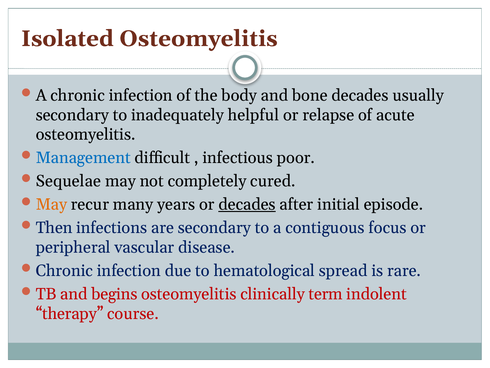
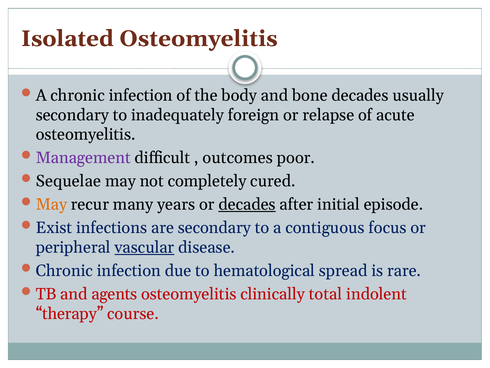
helpful: helpful -> foreign
Management colour: blue -> purple
infectious: infectious -> outcomes
Then: Then -> Exist
vascular underline: none -> present
begins: begins -> agents
term: term -> total
